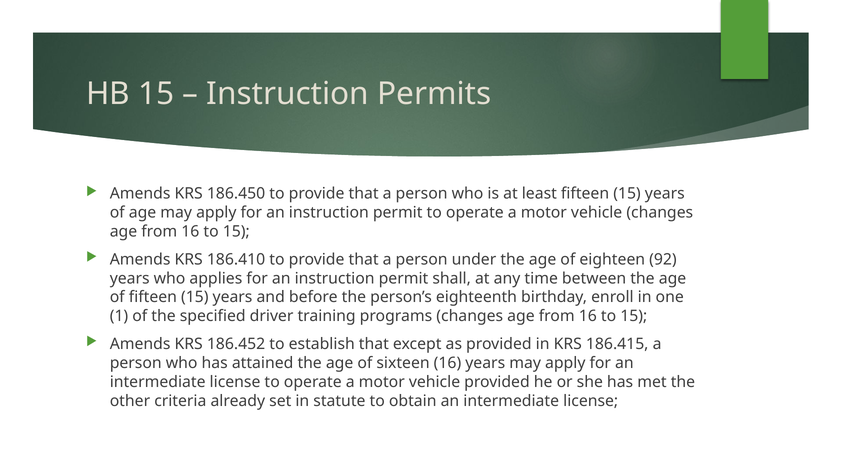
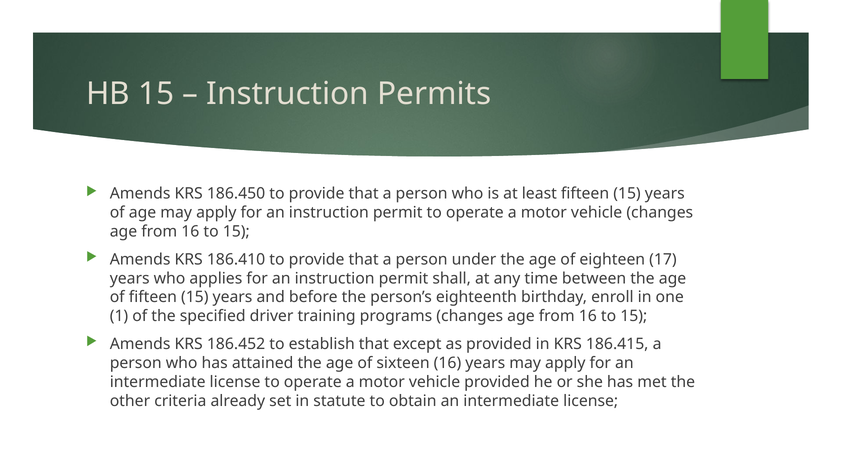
92: 92 -> 17
